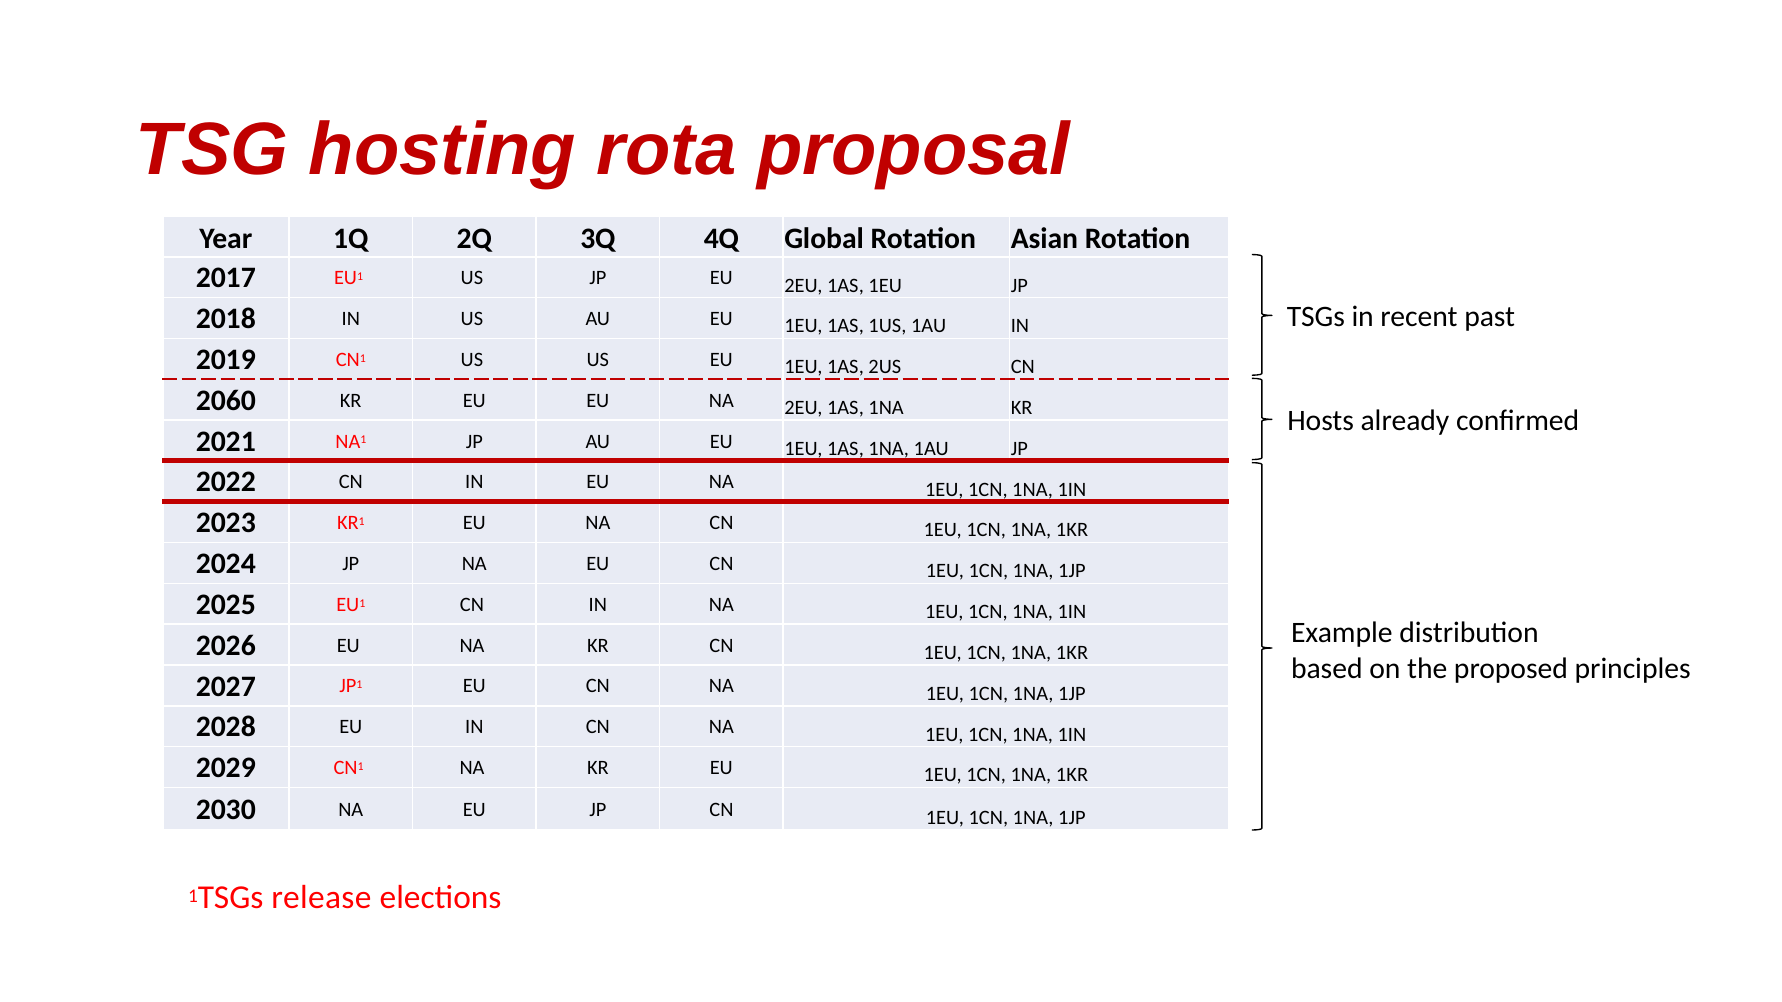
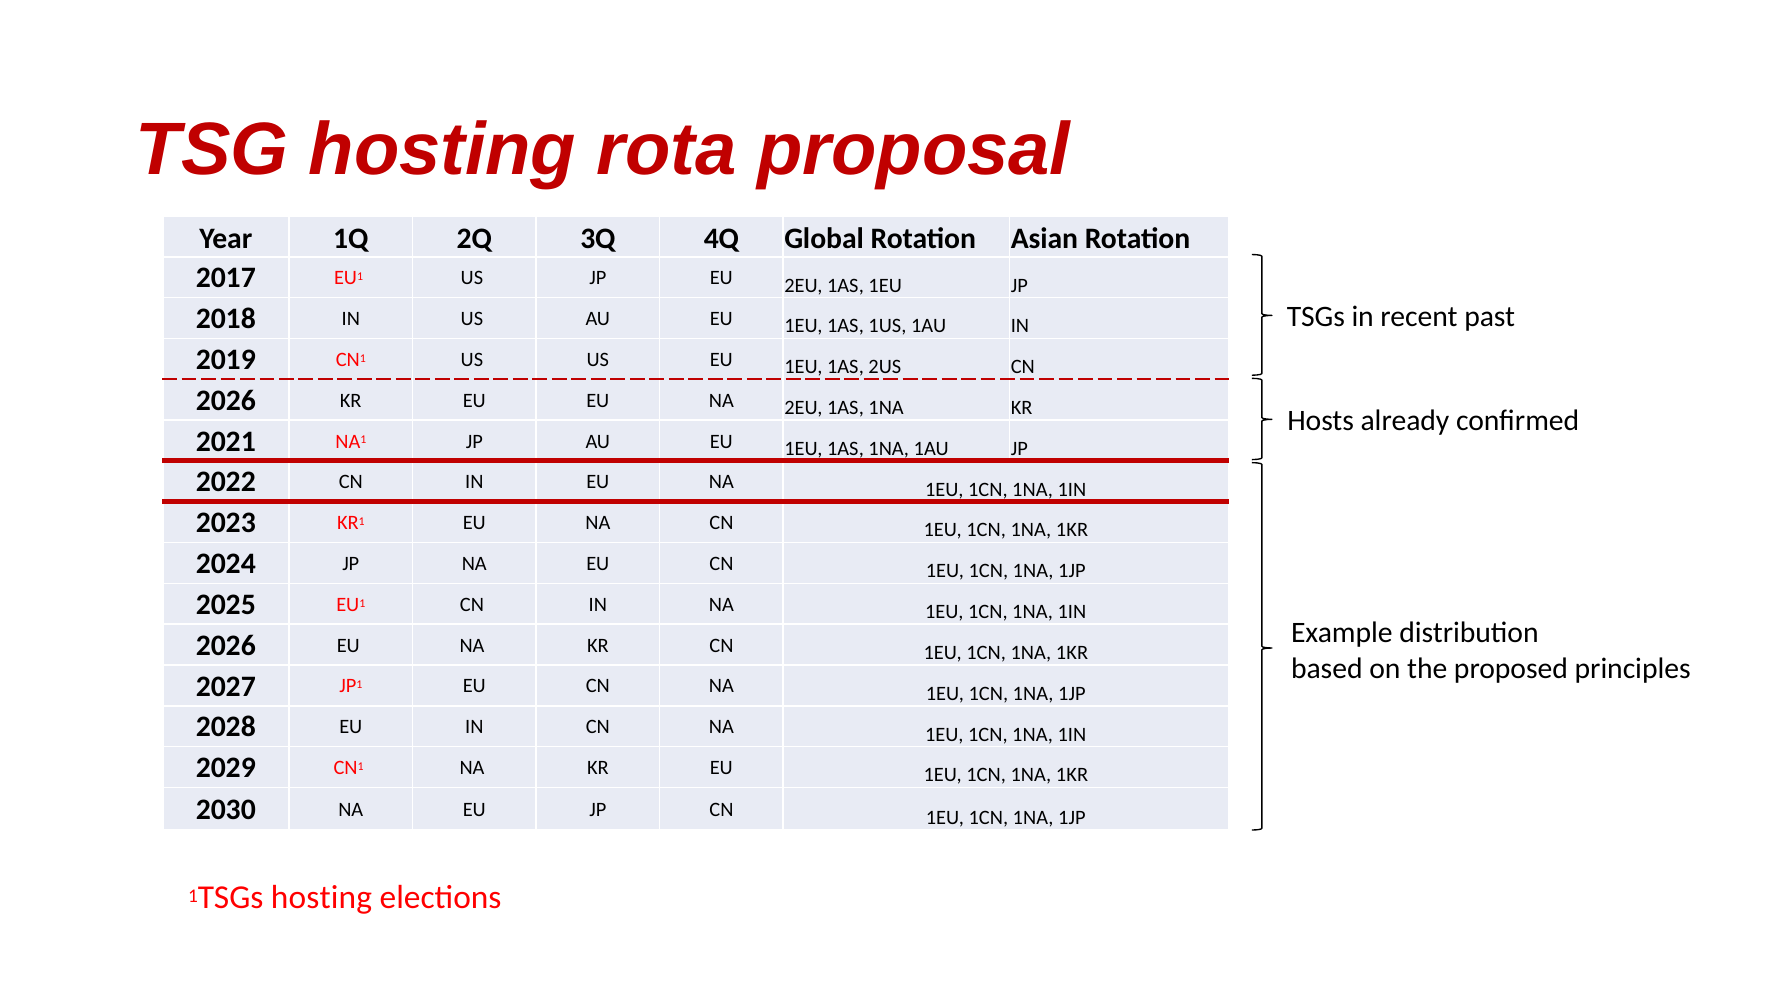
2060 at (226, 401): 2060 -> 2026
1TSGs release: release -> hosting
